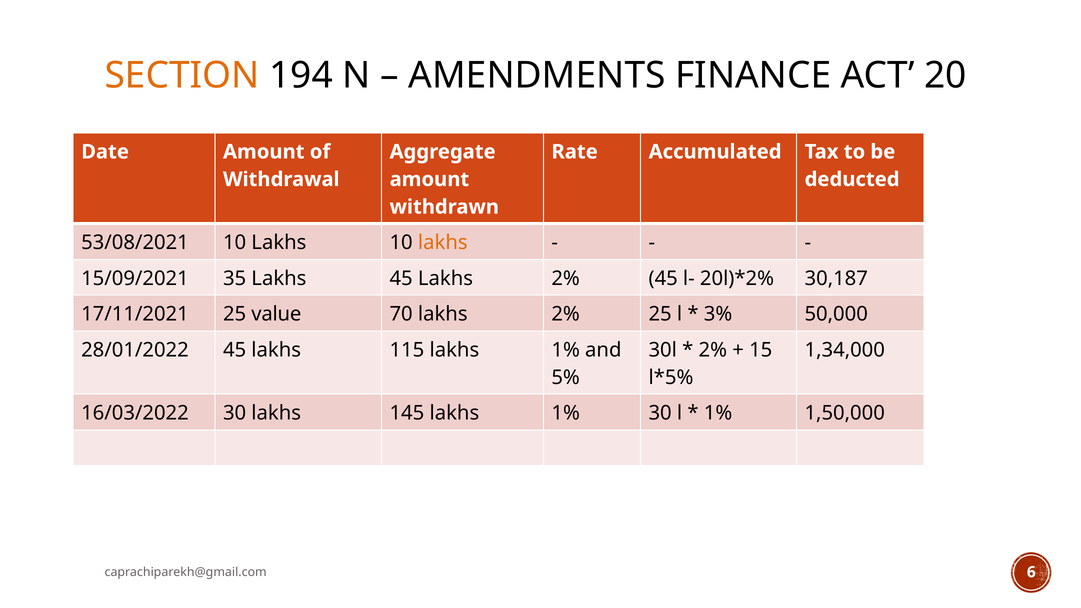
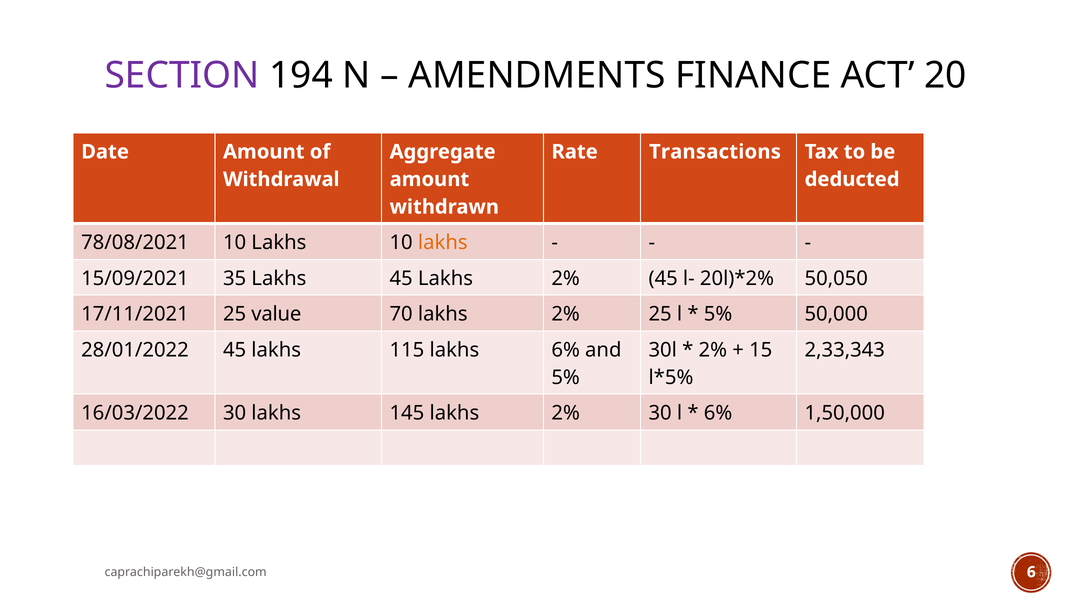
SECTION colour: orange -> purple
Accumulated: Accumulated -> Transactions
53/08/2021: 53/08/2021 -> 78/08/2021
30,187: 30,187 -> 50,050
3% at (718, 314): 3% -> 5%
115 lakhs 1%: 1% -> 6%
1,34,000: 1,34,000 -> 2,33,343
145 lakhs 1%: 1% -> 2%
1% at (718, 413): 1% -> 6%
